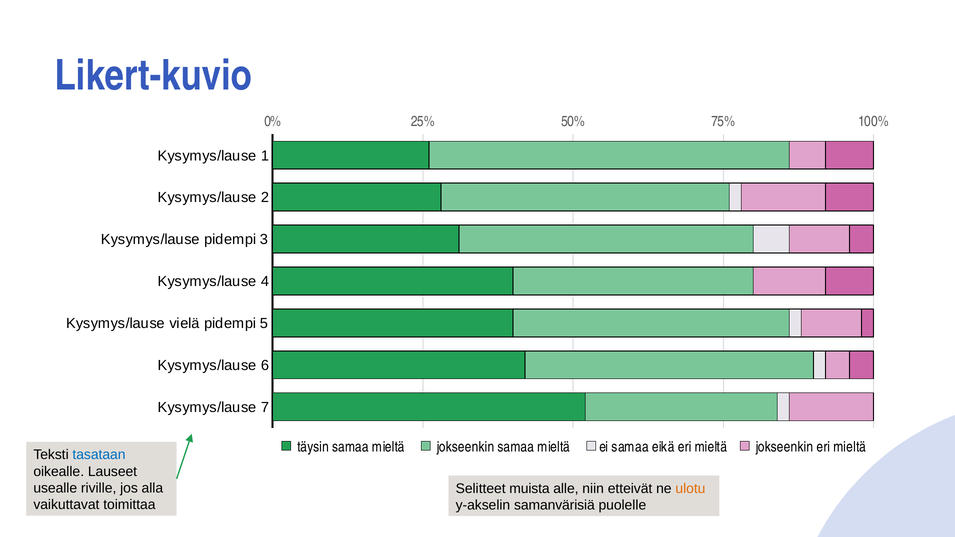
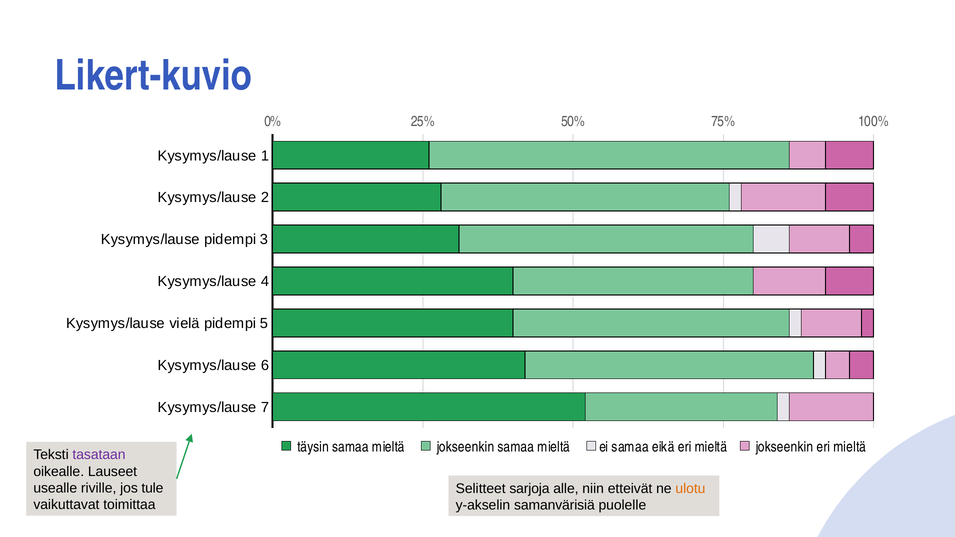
tasataan colour: blue -> purple
alla: alla -> tule
muista: muista -> sarjoja
